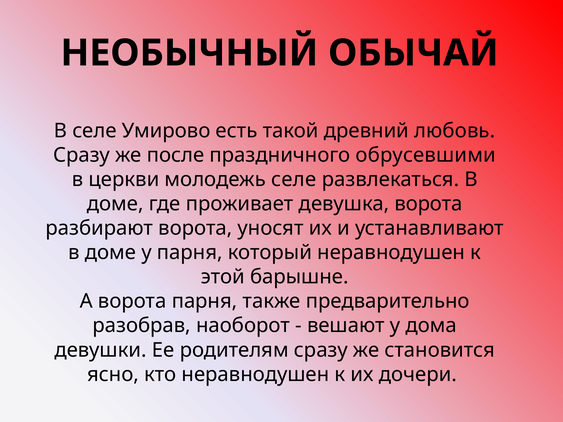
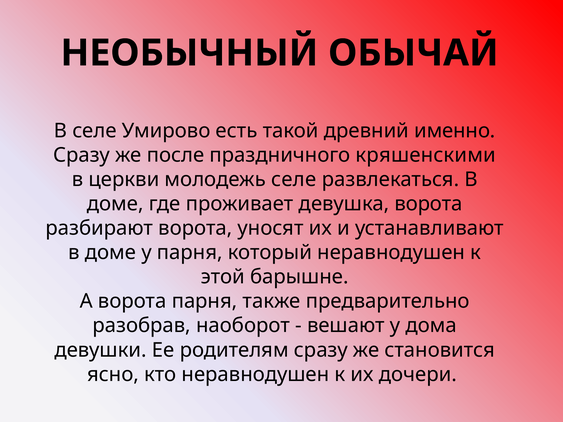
любовь: любовь -> именно
обрусевшими: обрусевшими -> кряшенскими
